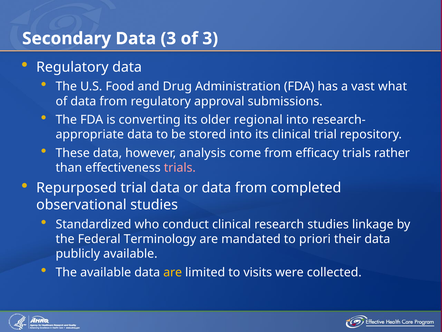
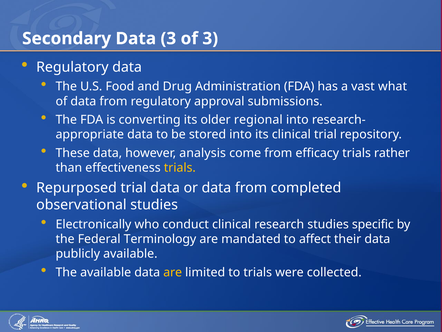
trials at (180, 168) colour: pink -> yellow
Standardized: Standardized -> Electronically
linkage: linkage -> specific
priori: priori -> affect
to visits: visits -> trials
